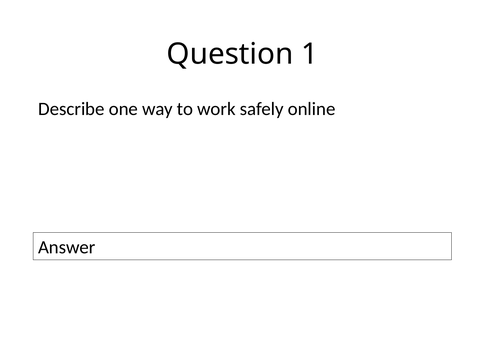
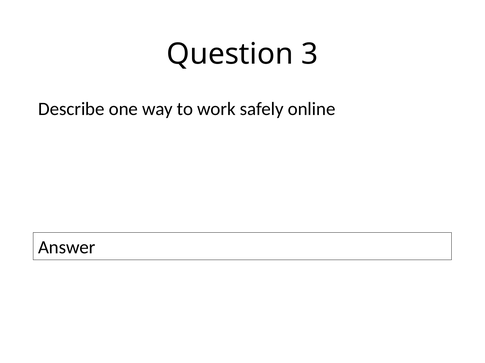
1: 1 -> 3
